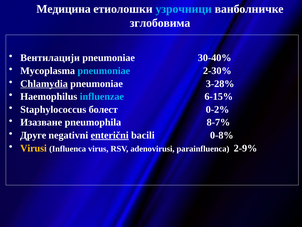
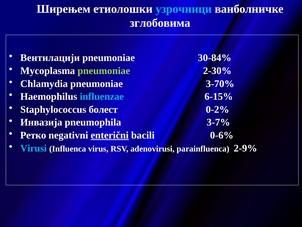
Медицина: Медицина -> Ширењем
30-40%: 30-40% -> 30-84%
pneumoniae at (104, 71) colour: light blue -> light green
Chlamydia underline: present -> none
3-28%: 3-28% -> 3-70%
Изазване: Изазване -> Инвазија
8-7%: 8-7% -> 3-7%
Друге: Друге -> Ретко
0-8%: 0-8% -> 0-6%
Virusi colour: yellow -> light blue
